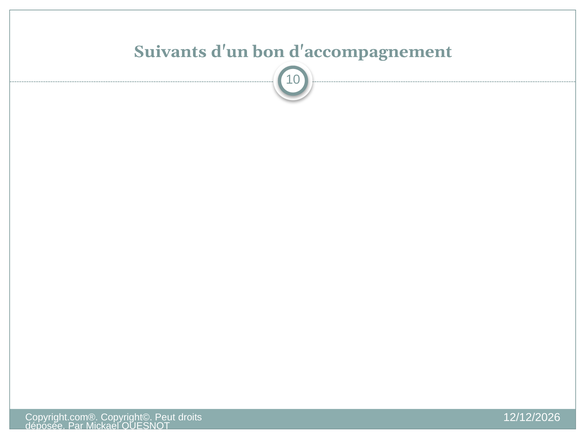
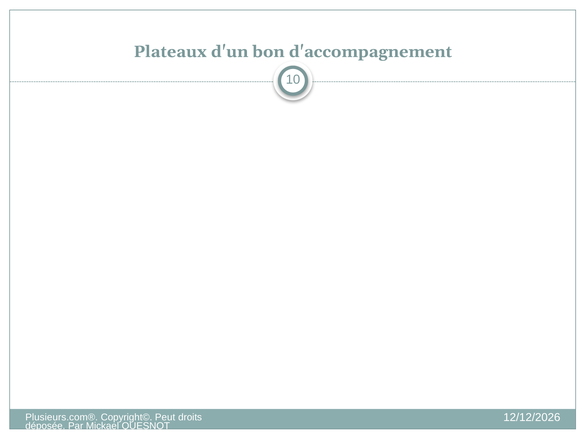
Suivants: Suivants -> Plateaux
Copyright.com®: Copyright.com® -> Plusieurs.com®
